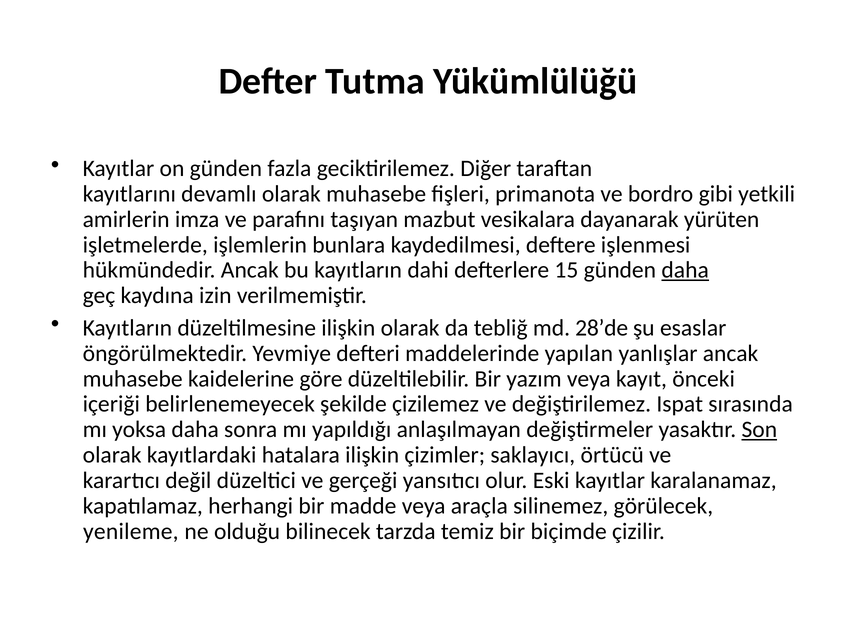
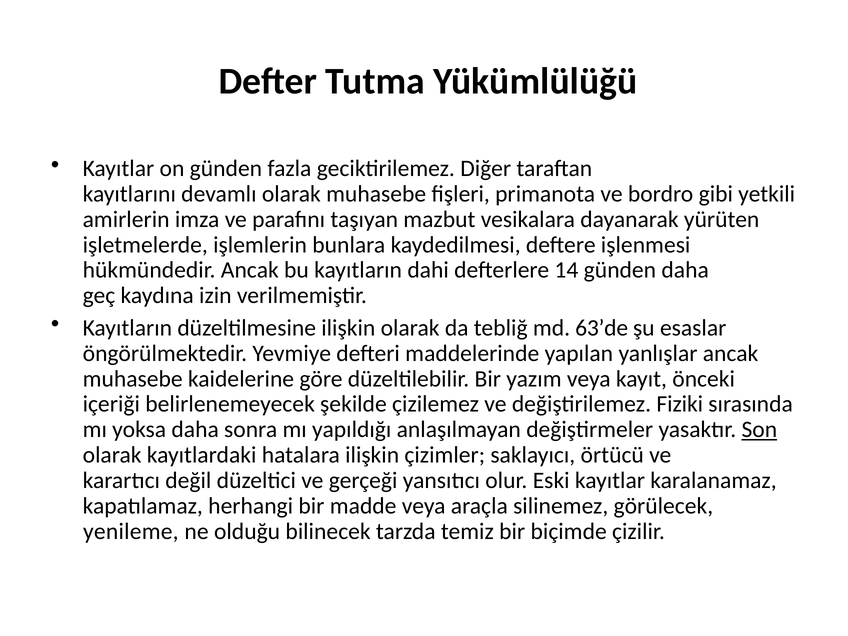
15: 15 -> 14
daha at (685, 270) underline: present -> none
28’de: 28’de -> 63’de
Ispat: Ispat -> Fiziki
